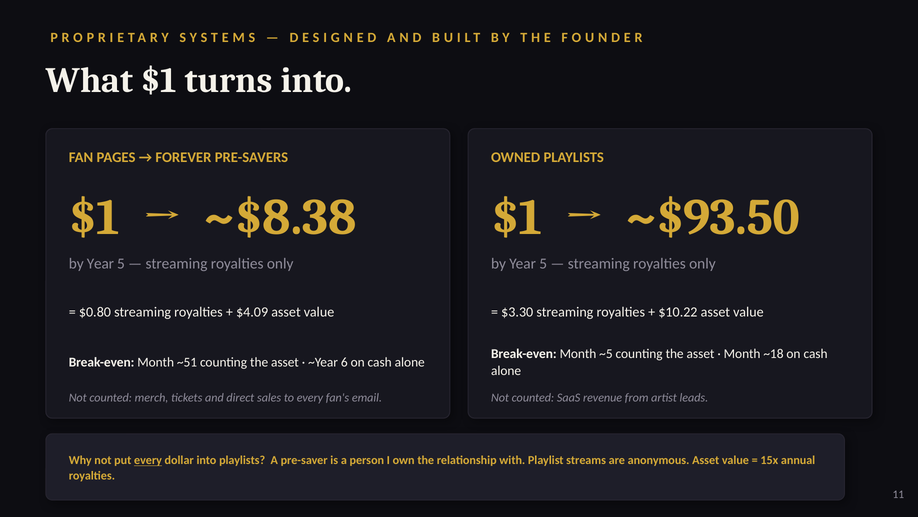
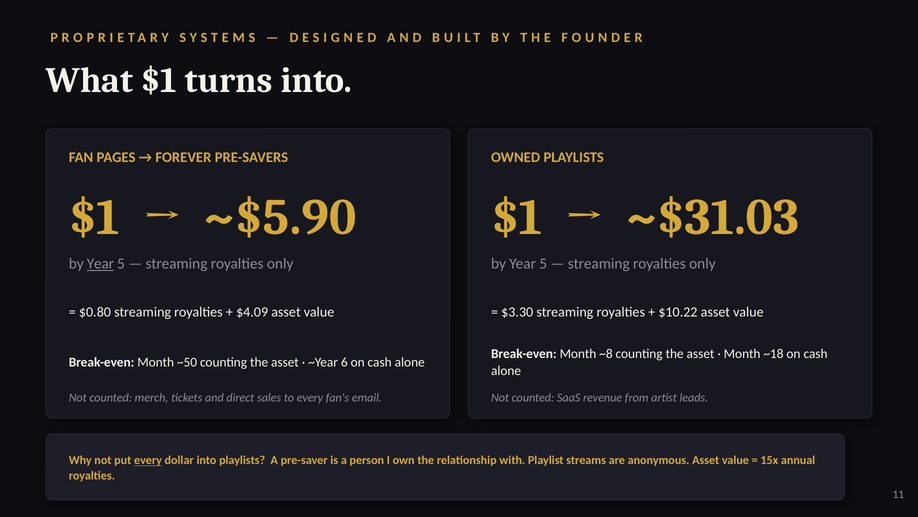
~$8.38: ~$8.38 -> ~$5.90
~$93.50: ~$93.50 -> ~$31.03
Year at (100, 264) underline: none -> present
~5: ~5 -> ~8
~51: ~51 -> ~50
